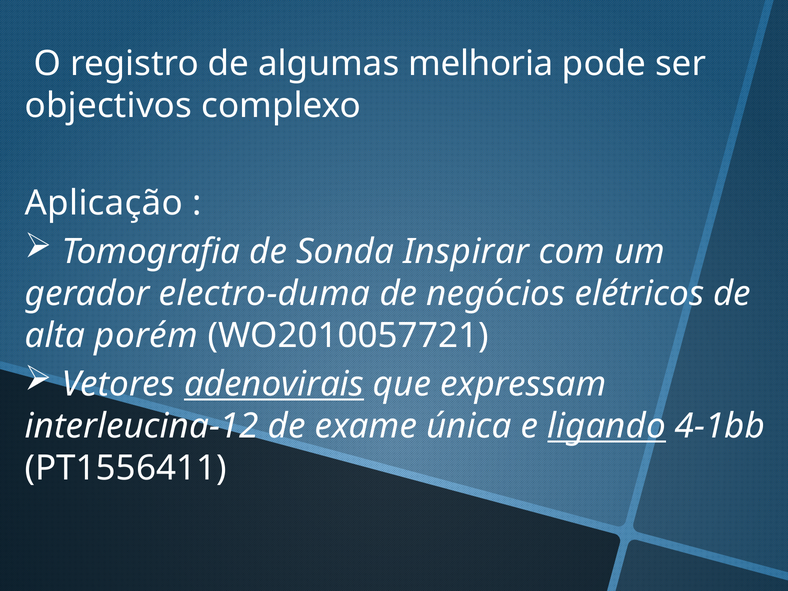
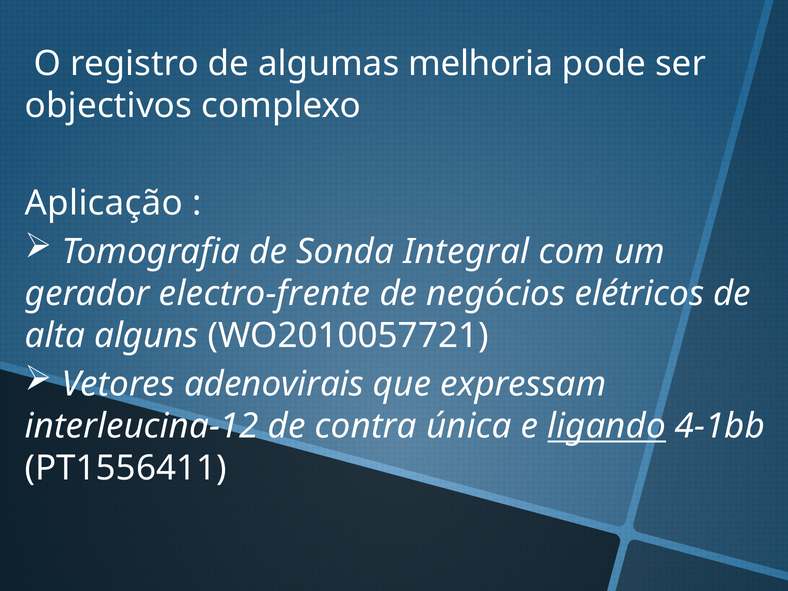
Inspirar: Inspirar -> Integral
electro-duma: electro-duma -> electro-frente
porém: porém -> alguns
adenovirais underline: present -> none
exame: exame -> contra
